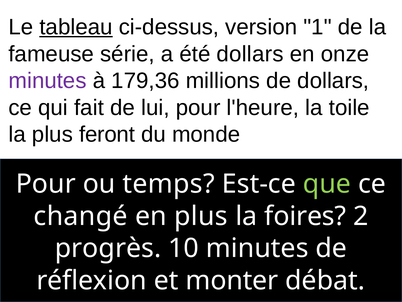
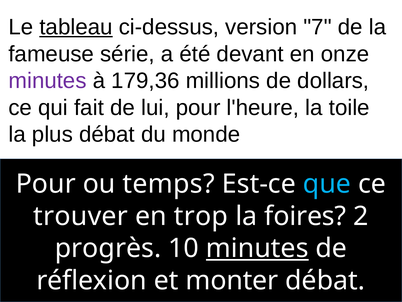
1: 1 -> 7
été dollars: dollars -> devant
plus feront: feront -> débat
que colour: light green -> light blue
changé: changé -> trouver
en plus: plus -> trop
minutes at (257, 248) underline: none -> present
